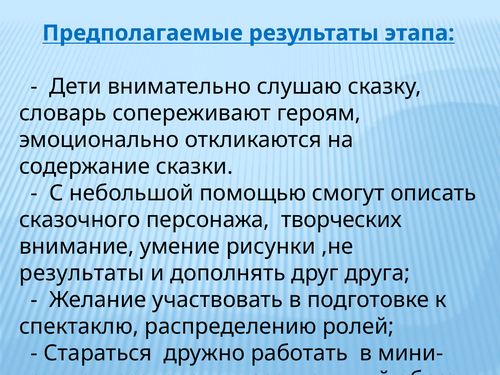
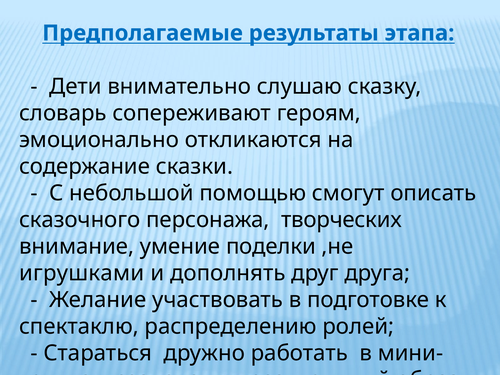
рисунки: рисунки -> поделки
результаты at (82, 273): результаты -> игрушками
